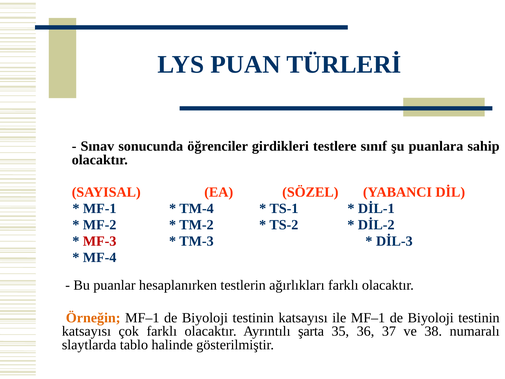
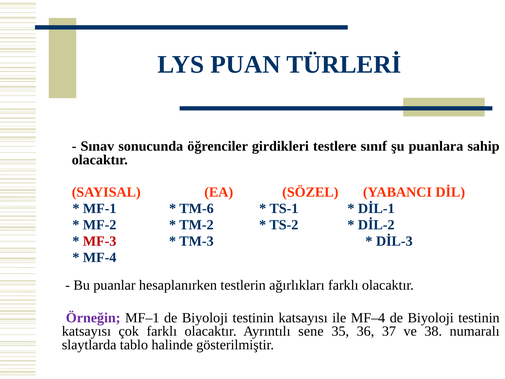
TM-4: TM-4 -> TM-6
Örneğin colour: orange -> purple
ile MF–1: MF–1 -> MF–4
şarta: şarta -> sene
